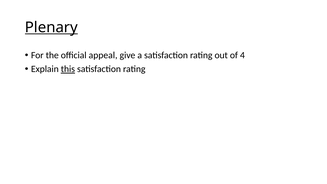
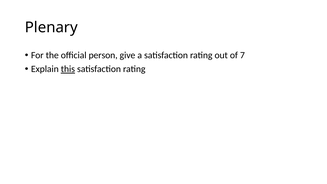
Plenary underline: present -> none
appeal: appeal -> person
4: 4 -> 7
